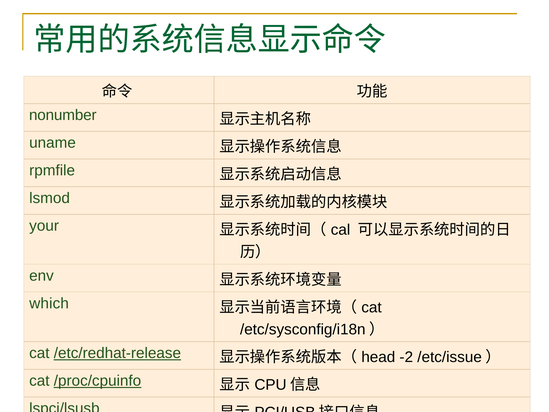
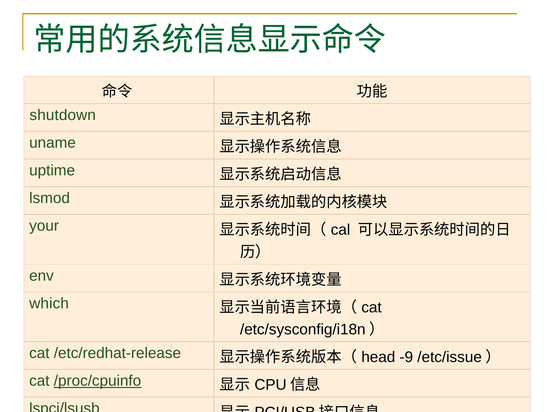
nonumber: nonumber -> shutdown
rpmfile: rpmfile -> uptime
/etc/redhat-release underline: present -> none
-2: -2 -> -9
